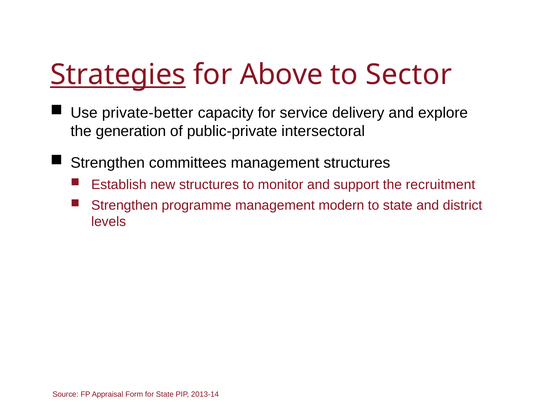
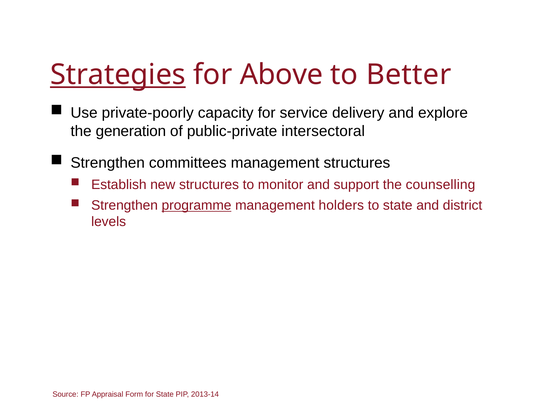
Sector: Sector -> Better
private-better: private-better -> private-poorly
recruitment: recruitment -> counselling
programme underline: none -> present
modern: modern -> holders
